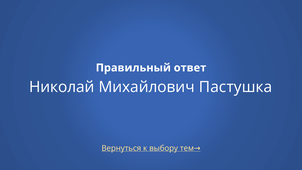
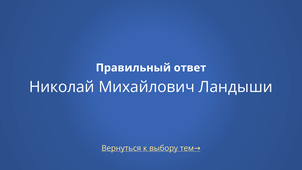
Пастушка: Пастушка -> Ландыши
